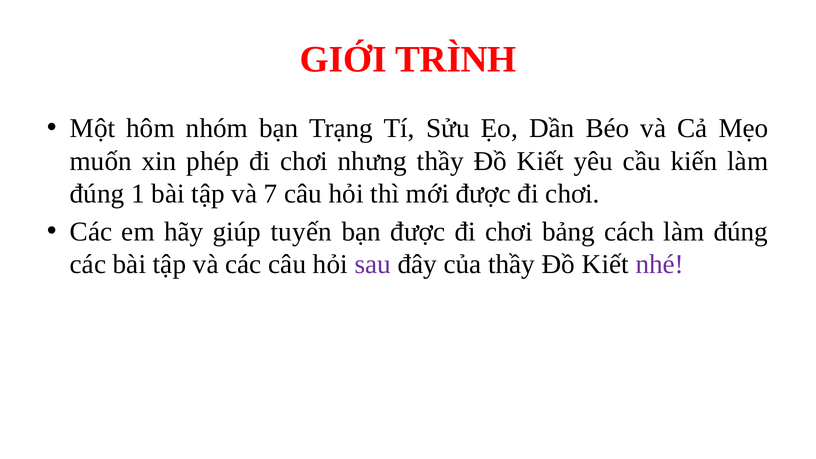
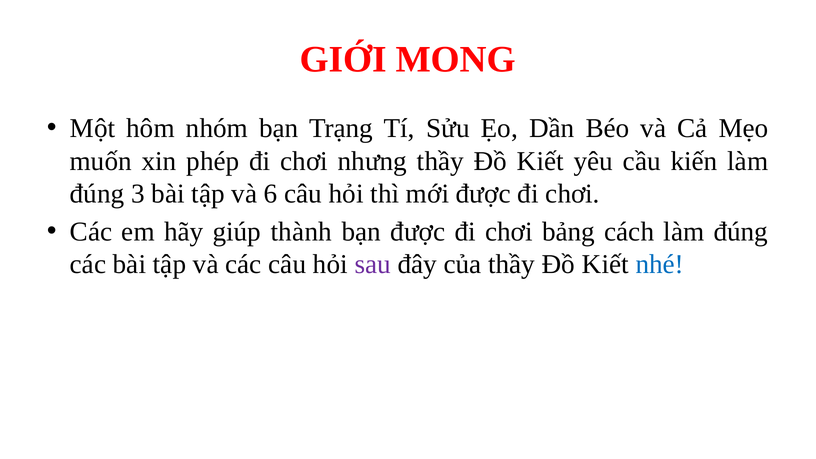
TRÌNH: TRÌNH -> MONG
1: 1 -> 3
7: 7 -> 6
tuyến: tuyến -> thành
nhé colour: purple -> blue
